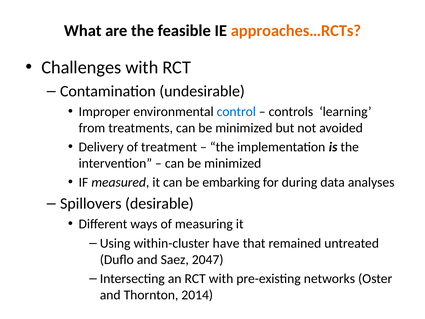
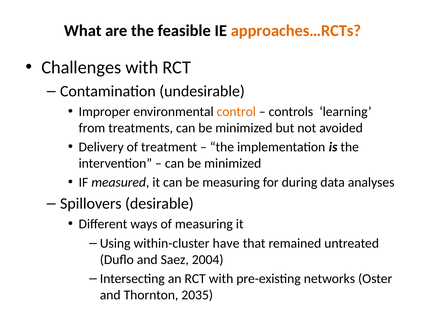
control colour: blue -> orange
be embarking: embarking -> measuring
2047: 2047 -> 2004
2014: 2014 -> 2035
